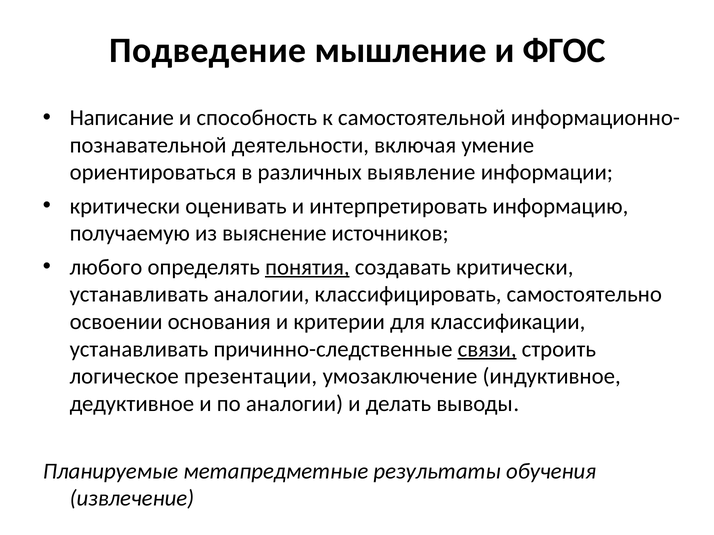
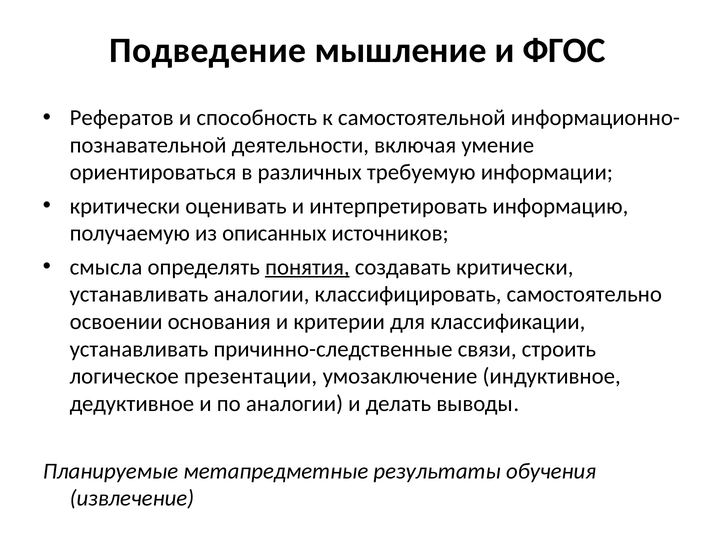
Написание: Написание -> Рефератов
выявление: выявление -> требуемую
выяснение: выяснение -> описанных
любого: любого -> смысла
связи underline: present -> none
